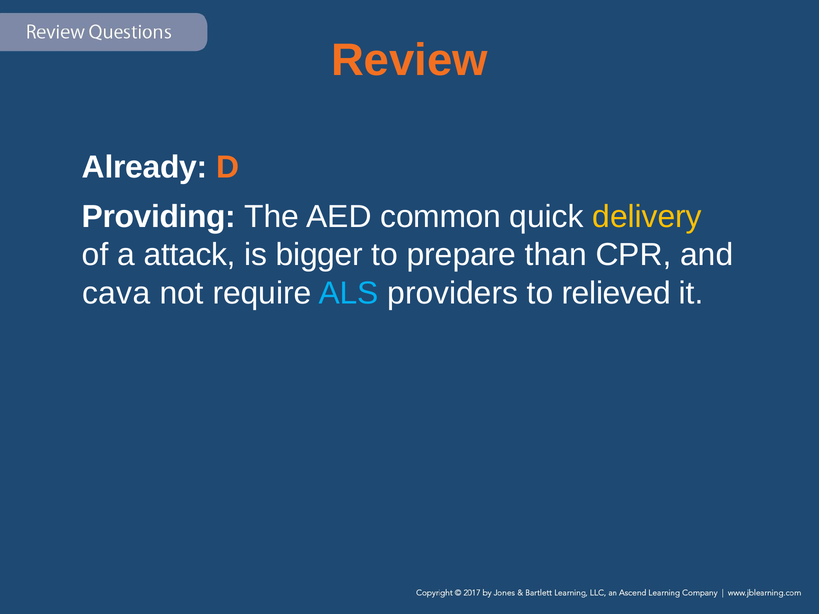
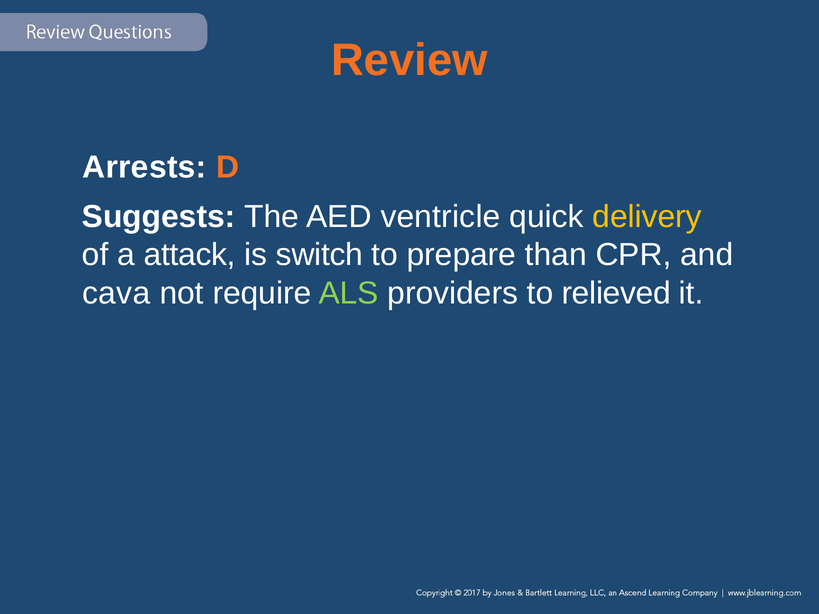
Already: Already -> Arrests
Providing: Providing -> Suggests
common: common -> ventricle
bigger: bigger -> switch
ALS colour: light blue -> light green
